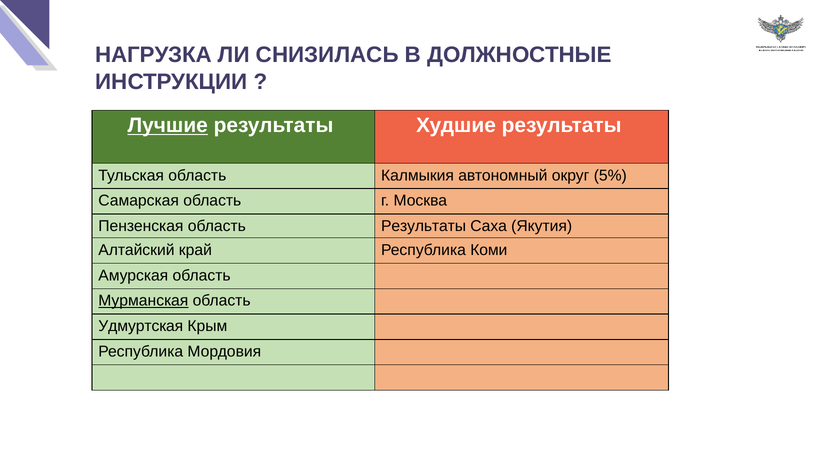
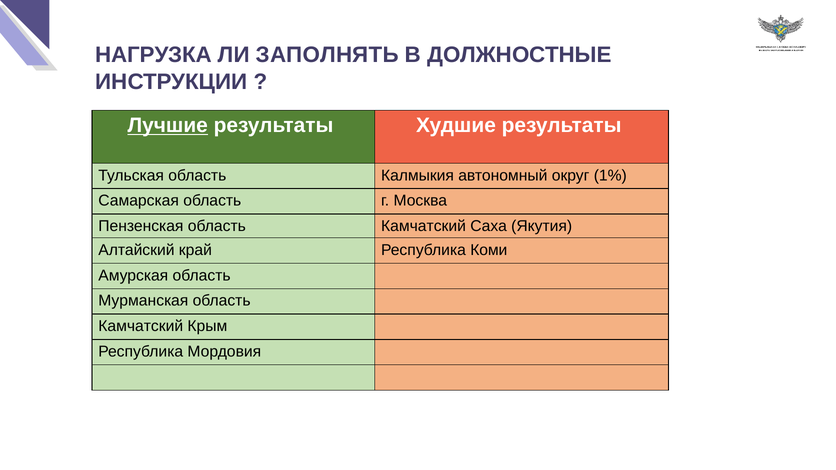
СНИЗИЛАСЬ: СНИЗИЛАСЬ -> ЗАПОЛНЯТЬ
5%: 5% -> 1%
Пензенская область Результаты: Результаты -> Камчатский
Мурманская underline: present -> none
Удмуртская at (141, 326): Удмуртская -> Камчатский
